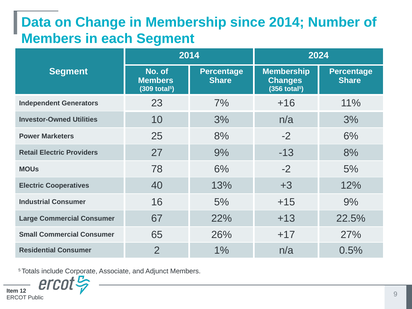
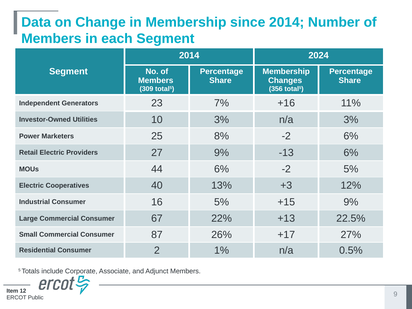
-13 8%: 8% -> 6%
78: 78 -> 44
65: 65 -> 87
